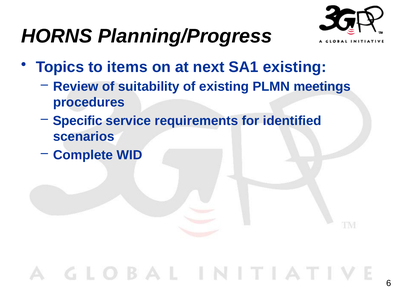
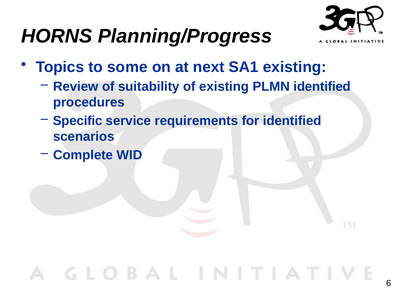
items: items -> some
PLMN meetings: meetings -> identified
